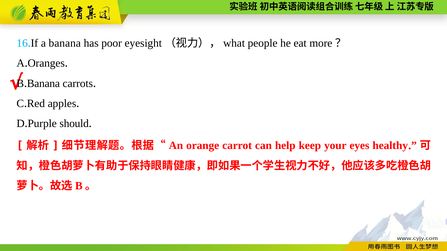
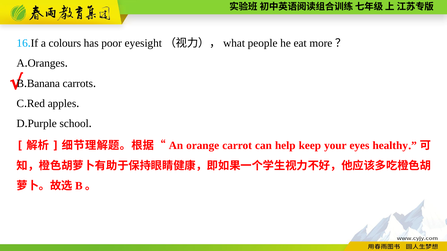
a banana: banana -> colours
should: should -> school
